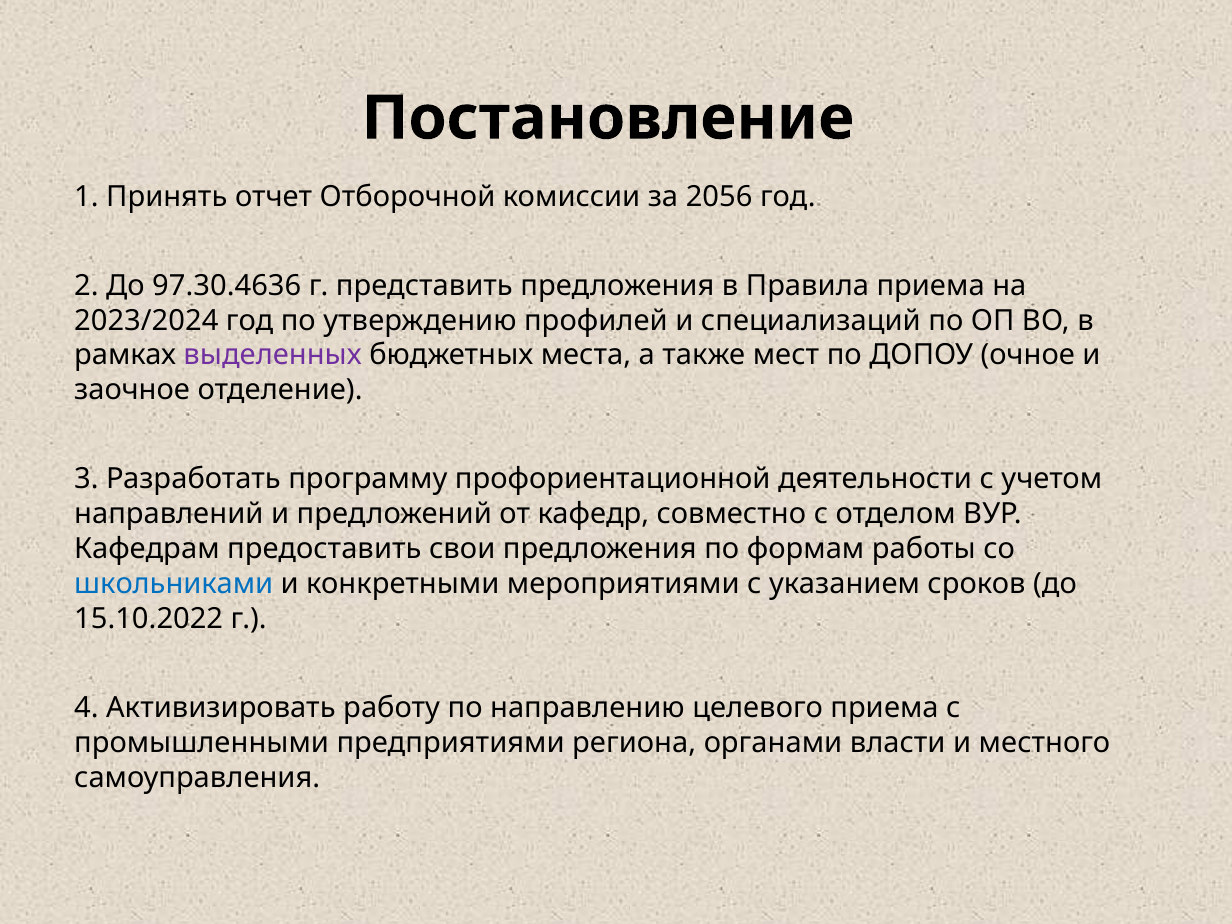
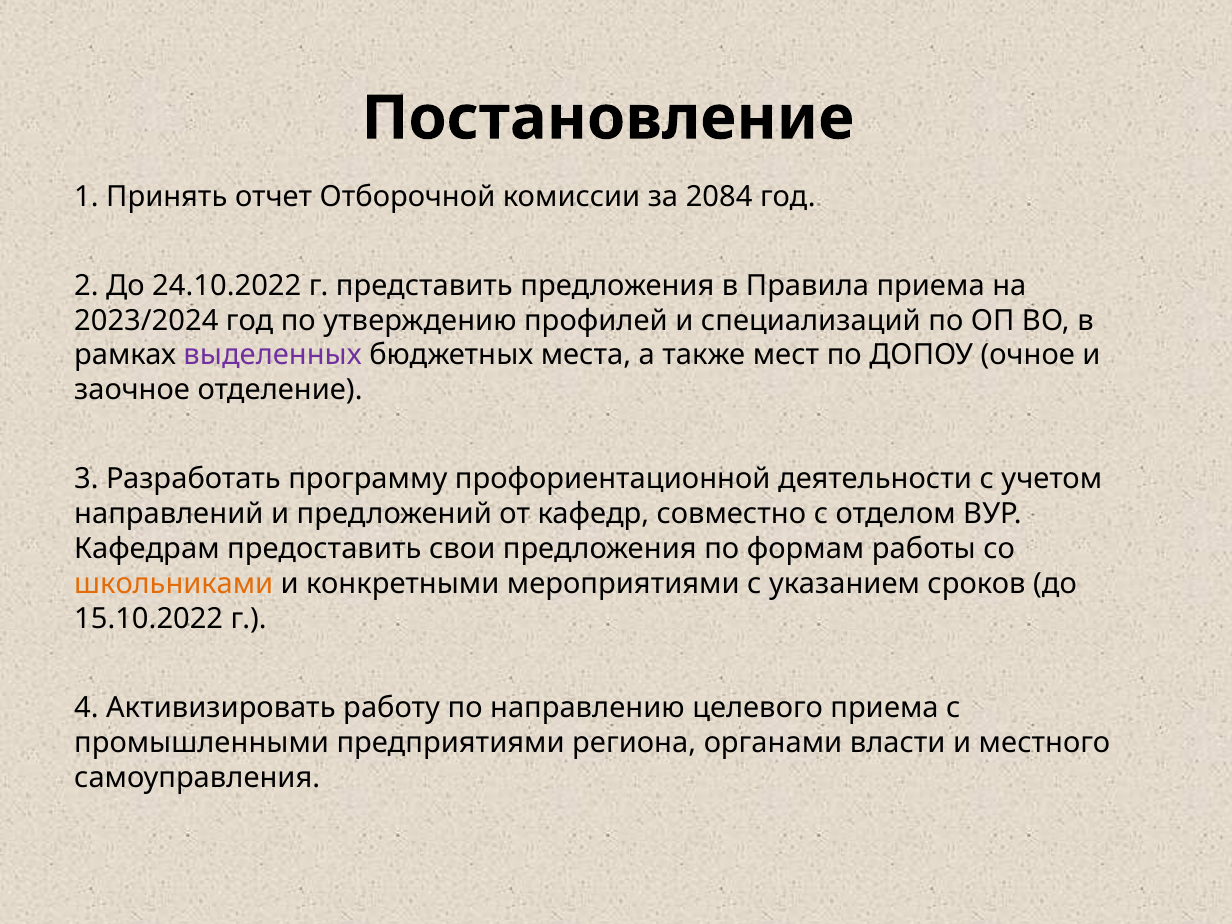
2056: 2056 -> 2084
97.30.4636: 97.30.4636 -> 24.10.2022
школьниками colour: blue -> orange
